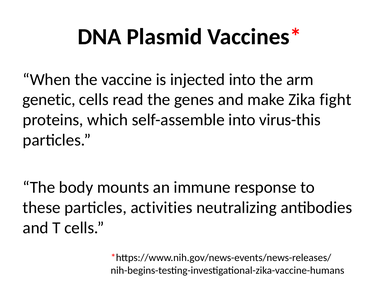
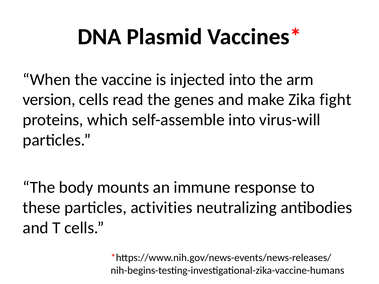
genetic: genetic -> version
virus-this: virus-this -> virus-will
